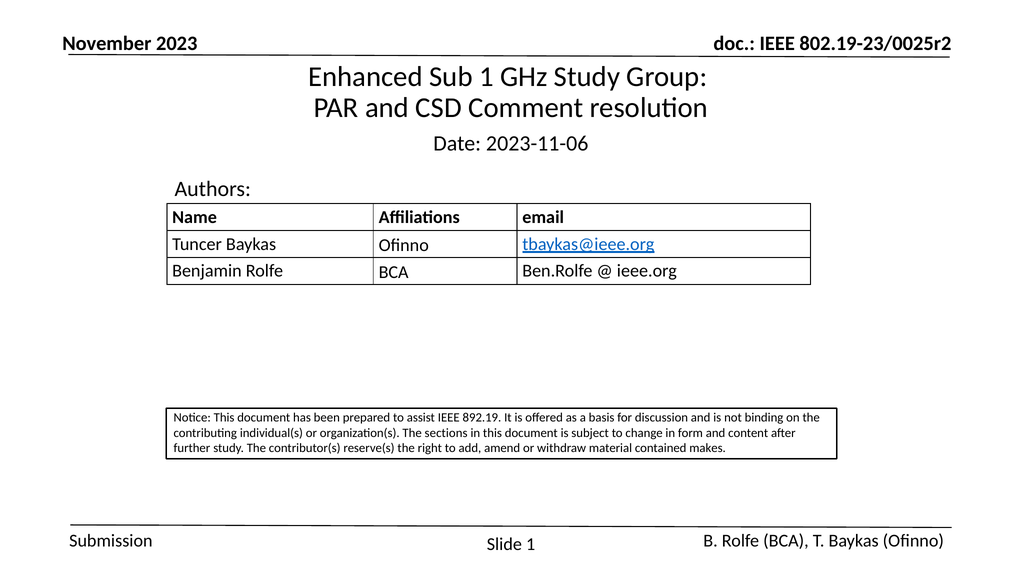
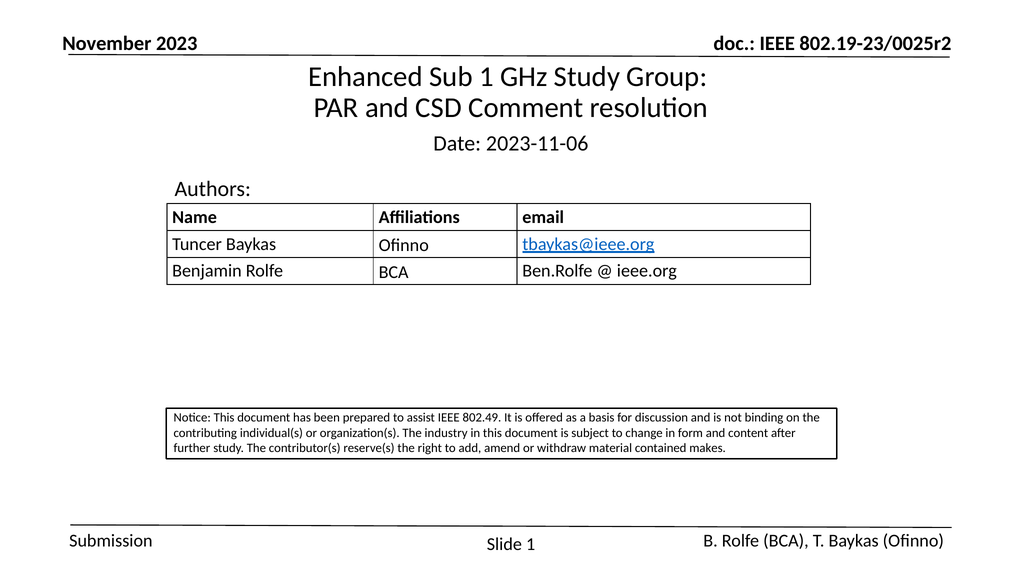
892.19: 892.19 -> 802.49
sections: sections -> industry
